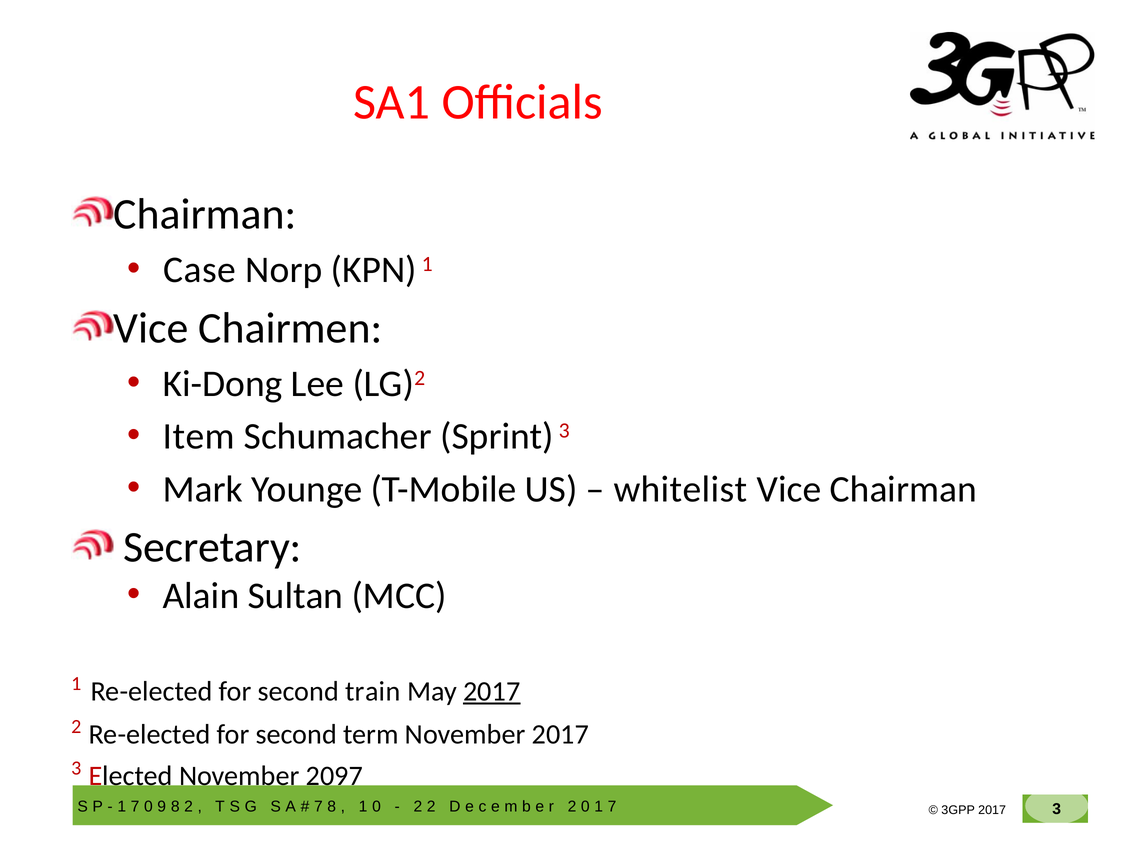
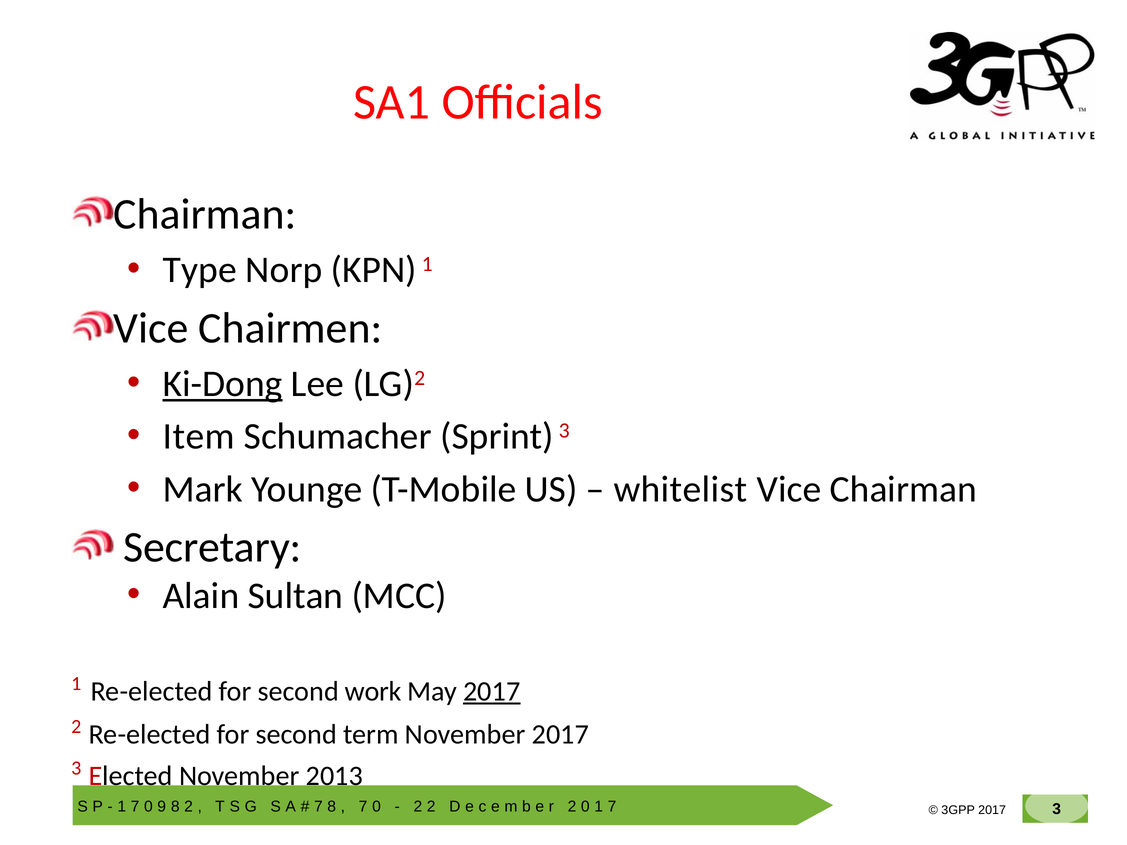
Case: Case -> Type
Ki-Dong underline: none -> present
train: train -> work
2097: 2097 -> 2013
1 at (363, 807): 1 -> 7
